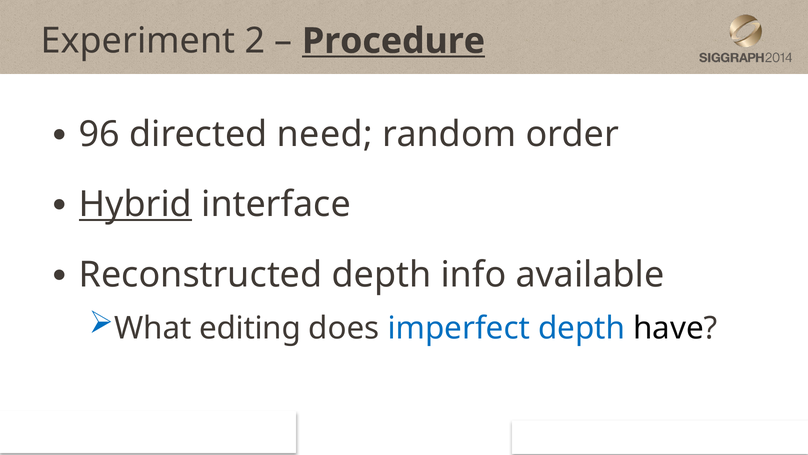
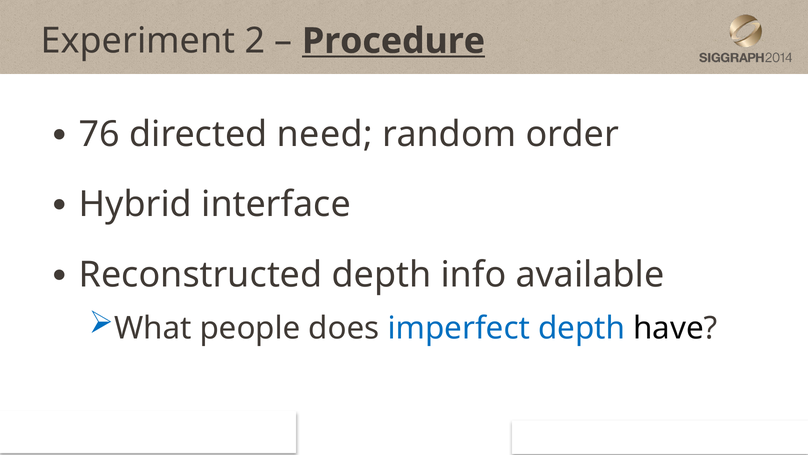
96: 96 -> 76
Hybrid underline: present -> none
What editing: editing -> people
